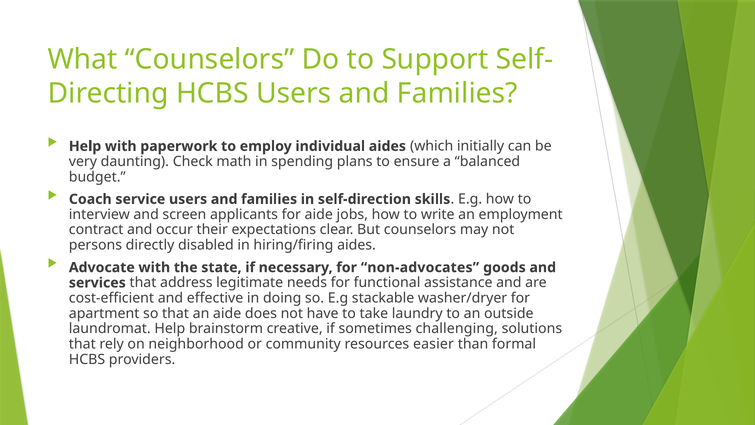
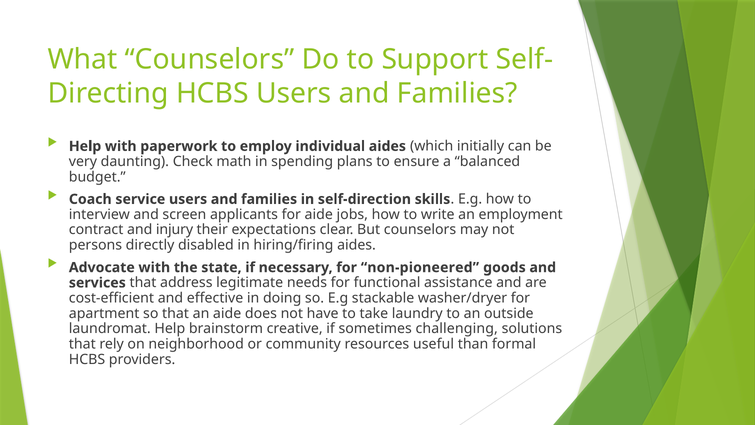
occur: occur -> injury
non-advocates: non-advocates -> non-pioneered
easier: easier -> useful
